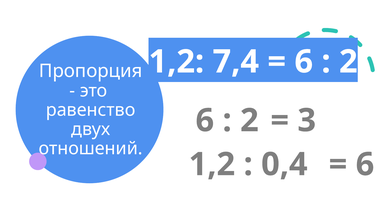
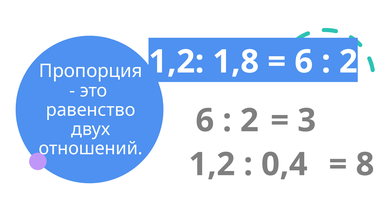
7,4: 7,4 -> 1,8
6 at (365, 165): 6 -> 8
